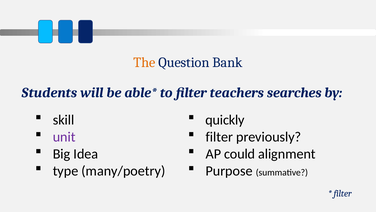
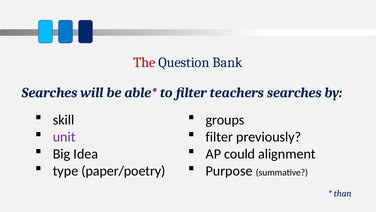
The colour: orange -> red
Students at (49, 92): Students -> Searches
quickly: quickly -> groups
many/poetry: many/poetry -> paper/poetry
filter at (343, 193): filter -> than
